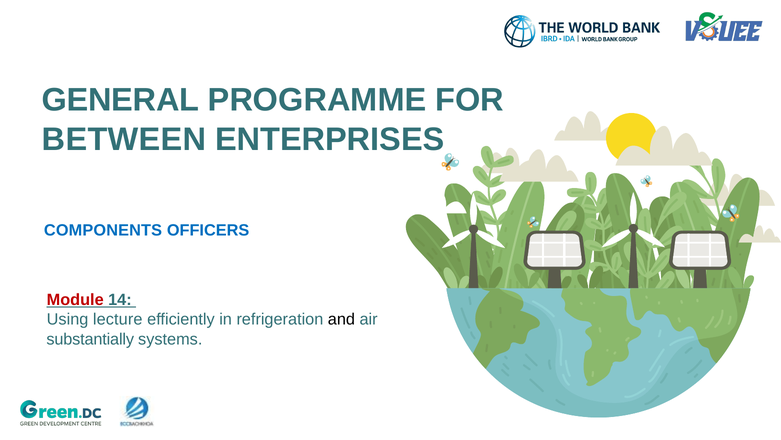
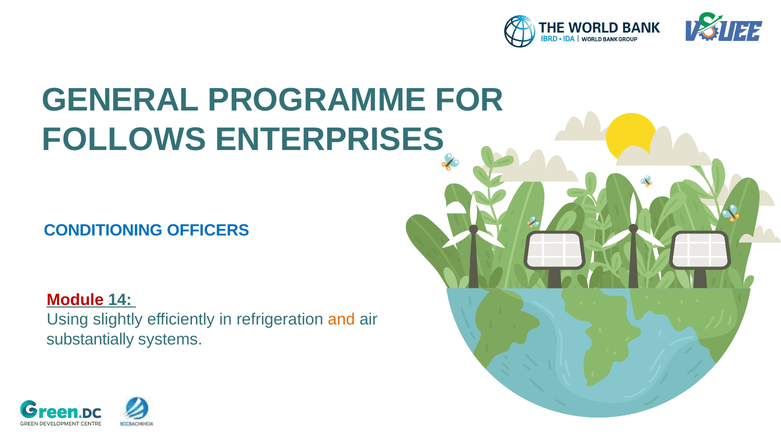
BETWEEN: BETWEEN -> FOLLOWS
COMPONENTS: COMPONENTS -> CONDITIONING
lecture: lecture -> slightly
and colour: black -> orange
